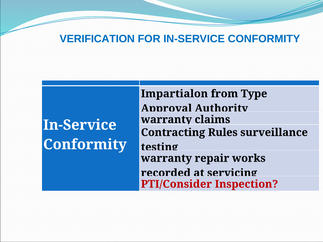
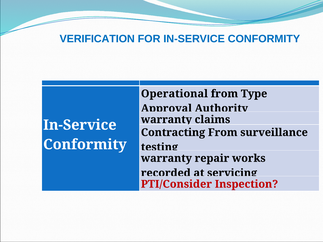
Impartialon: Impartialon -> Operational
Contracting Rules: Rules -> From
